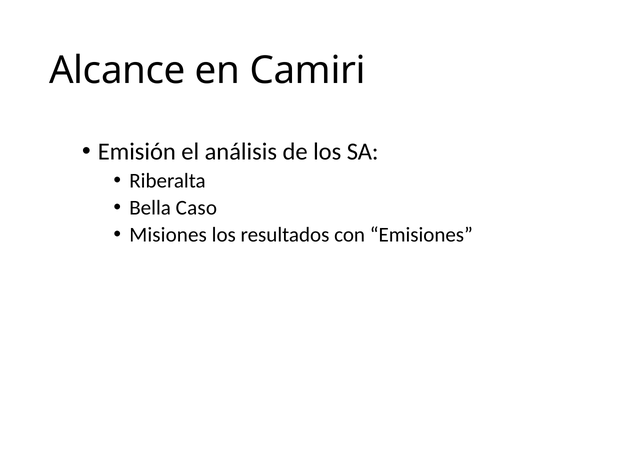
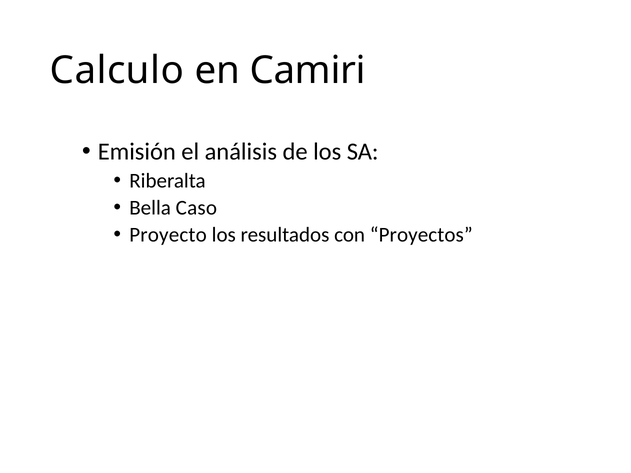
Alcance: Alcance -> Calculo
Misiones: Misiones -> Proyecto
Emisiones: Emisiones -> Proyectos
